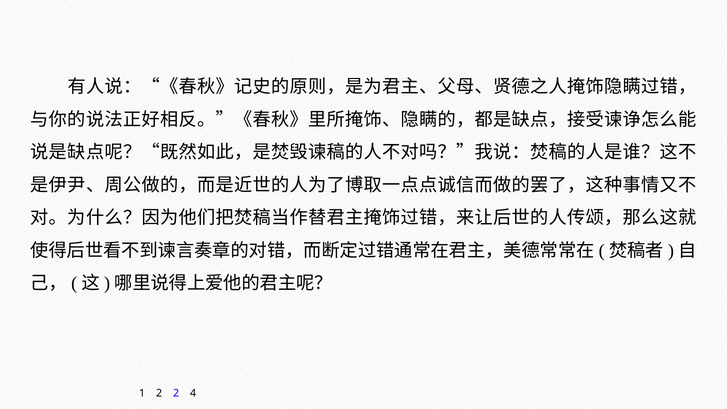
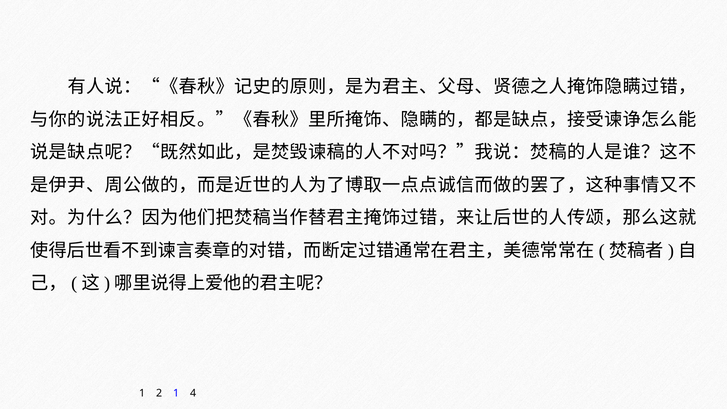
2 2: 2 -> 1
